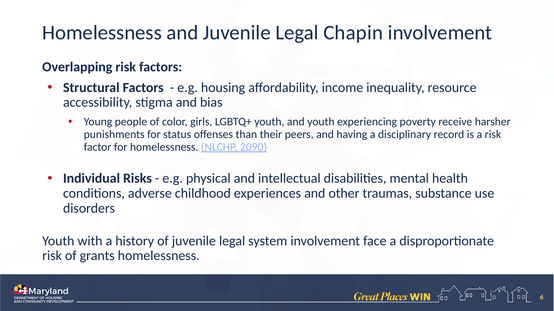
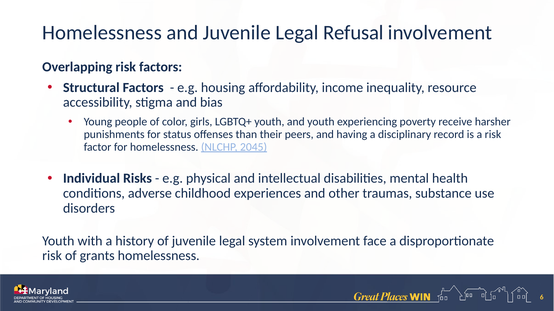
Chapin: Chapin -> Refusal
2090: 2090 -> 2045
